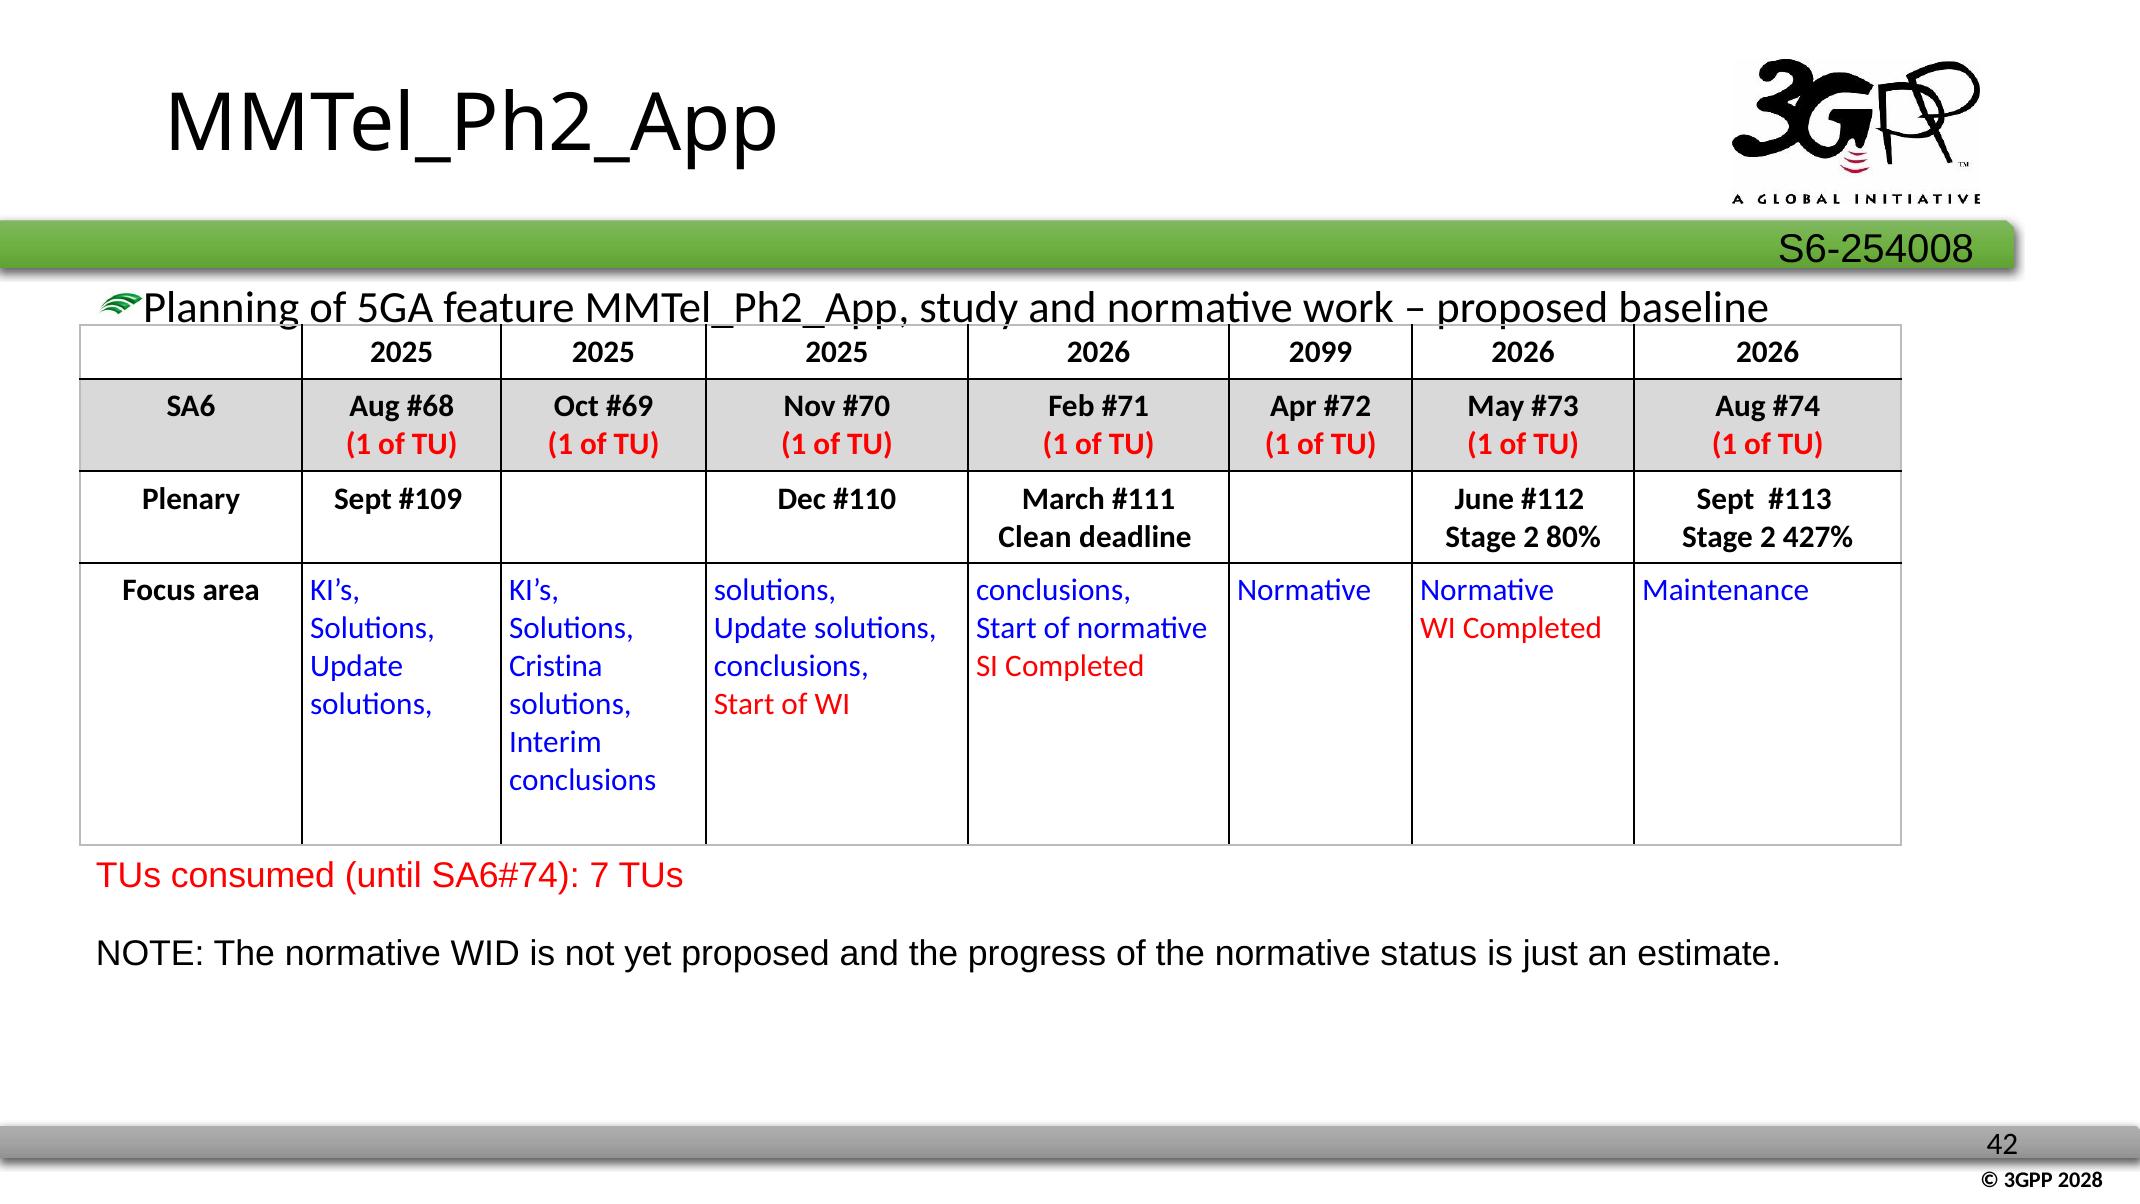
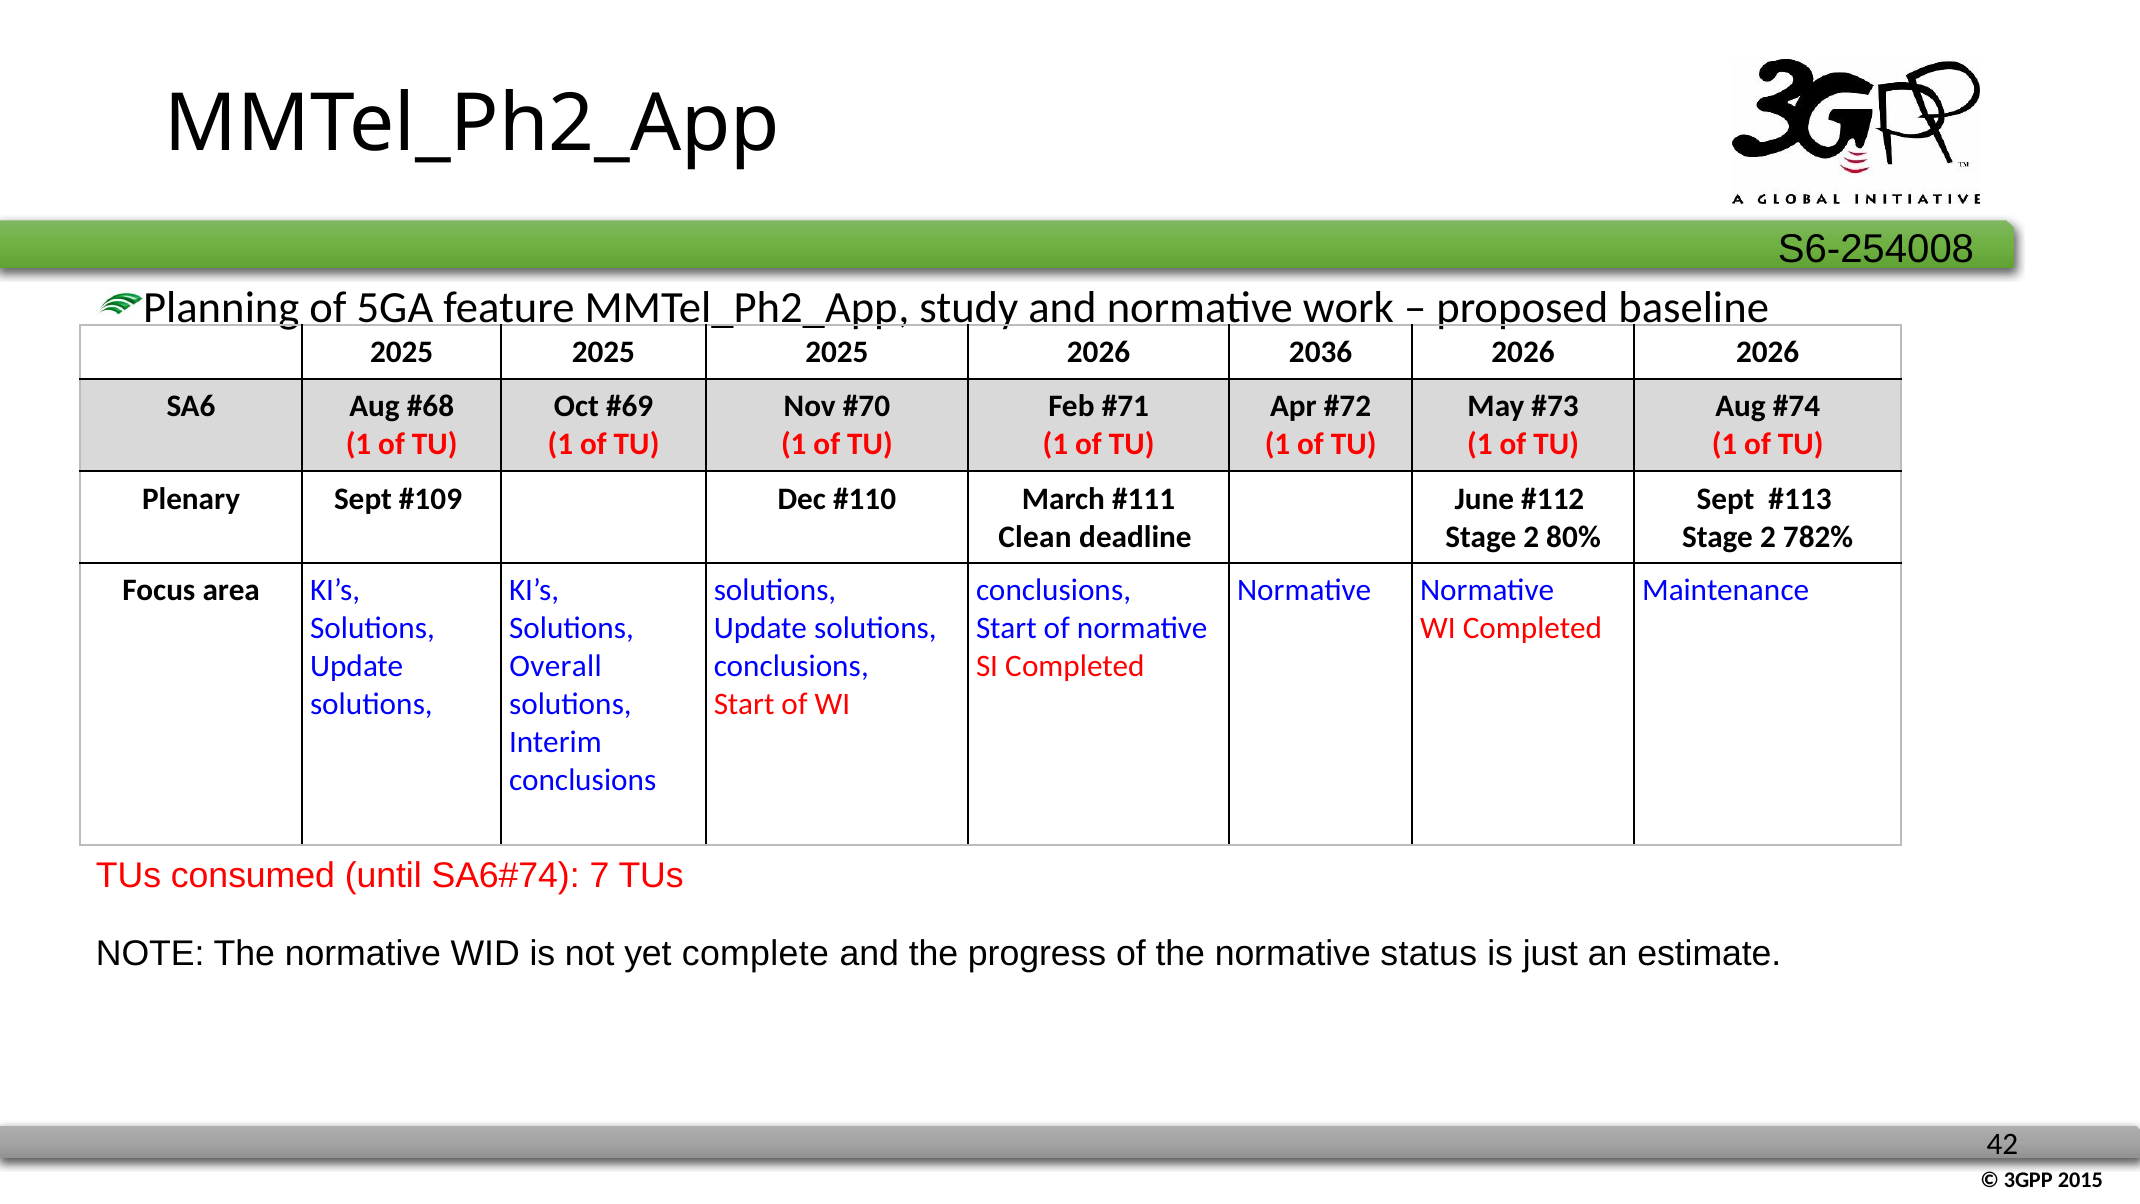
2099: 2099 -> 2036
427%: 427% -> 782%
Cristina: Cristina -> Overall
yet proposed: proposed -> complete
2028: 2028 -> 2015
